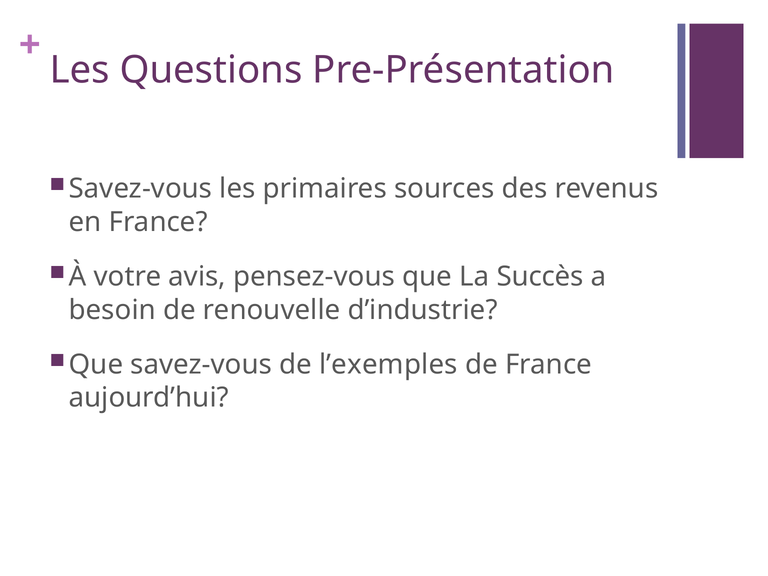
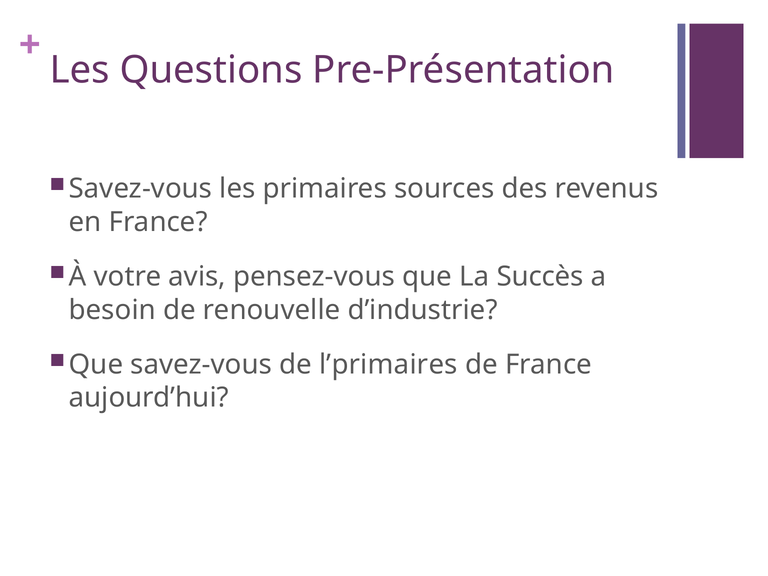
l’exemples: l’exemples -> l’primaires
